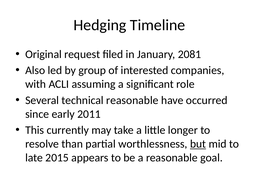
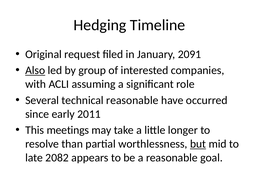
2081: 2081 -> 2091
Also underline: none -> present
currently: currently -> meetings
2015: 2015 -> 2082
